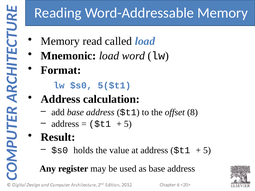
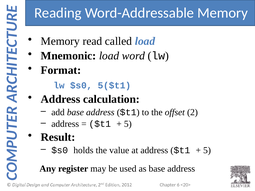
8: 8 -> 2
